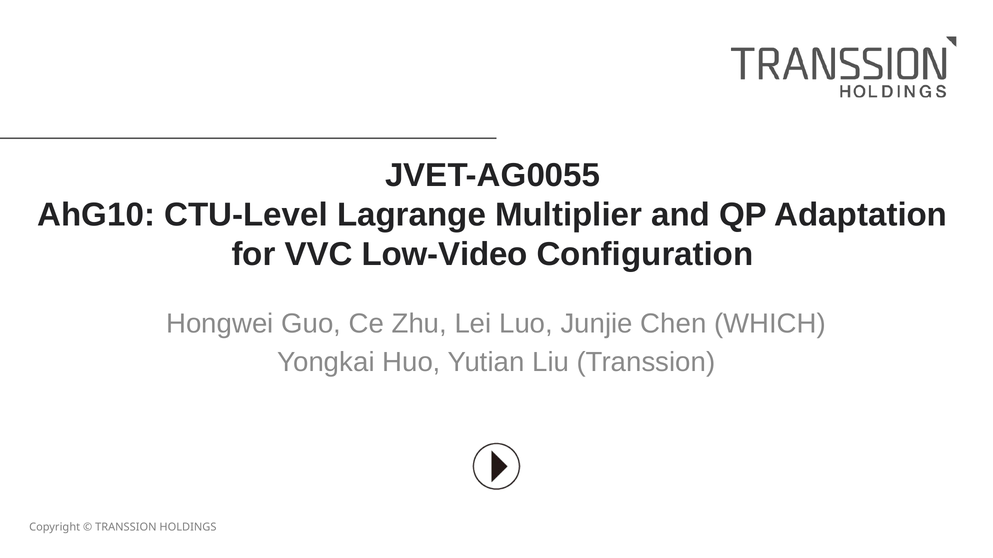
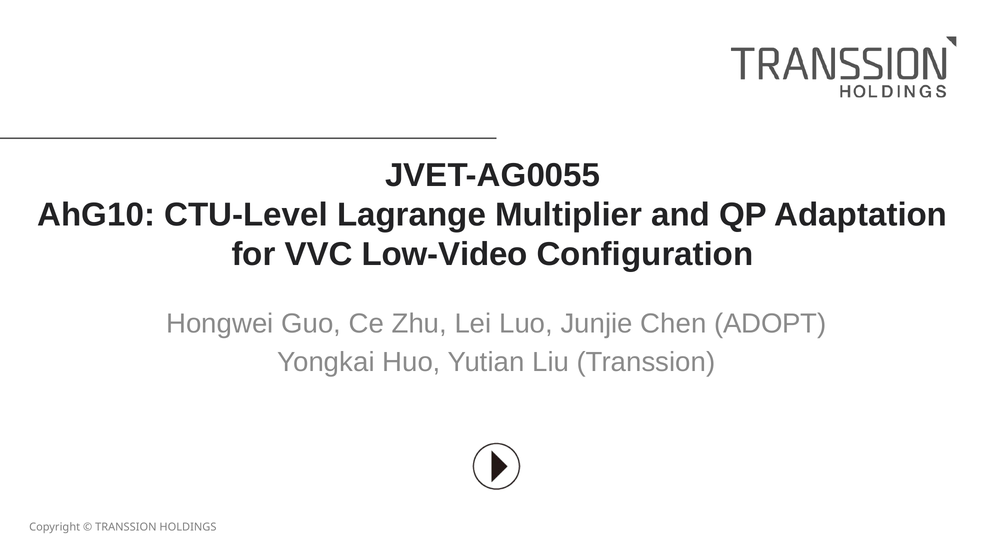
WHICH: WHICH -> ADOPT
